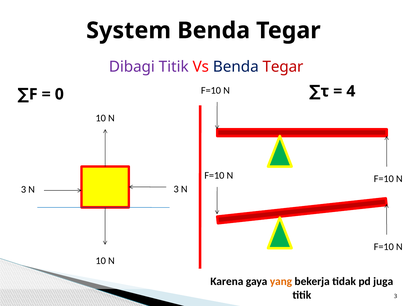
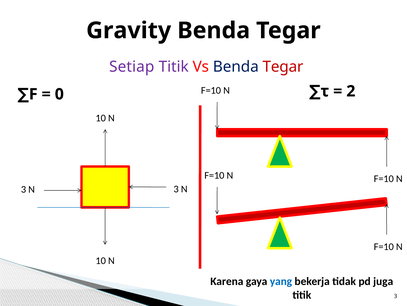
System: System -> Gravity
Dibagi: Dibagi -> Setiap
4: 4 -> 2
yang colour: orange -> blue
